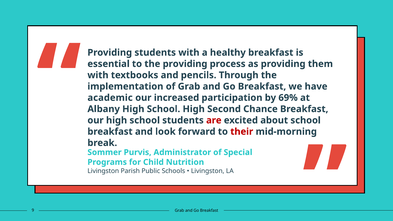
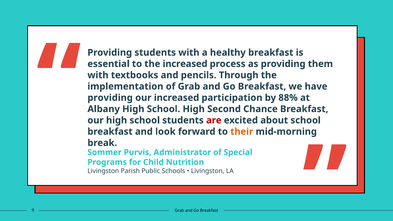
the providing: providing -> increased
academic at (110, 98): academic -> providing
69%: 69% -> 88%
their colour: red -> orange
